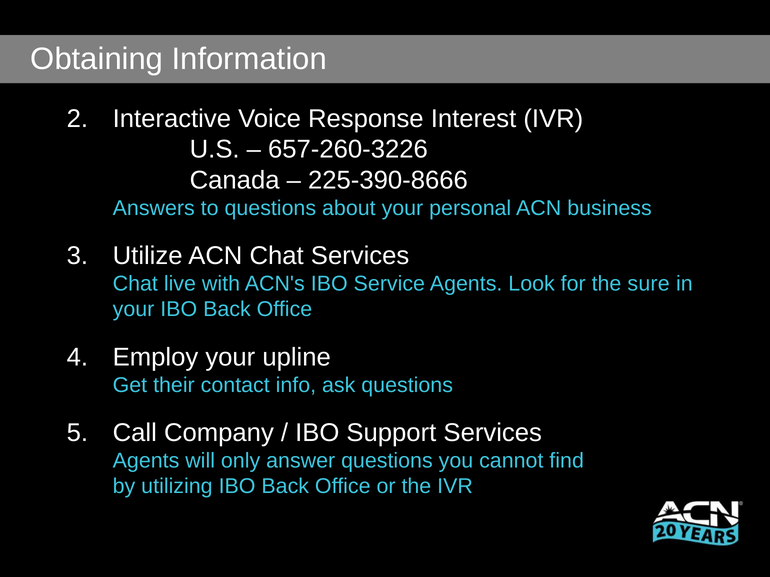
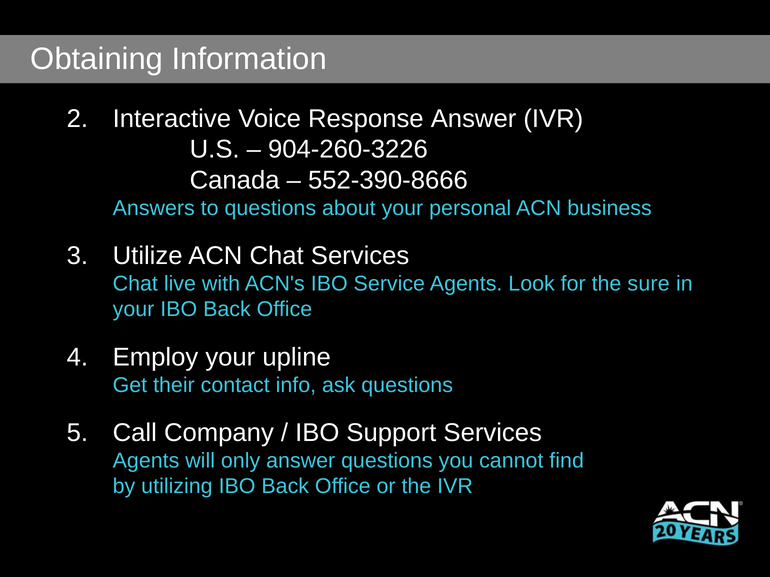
Response Interest: Interest -> Answer
657-260-3226: 657-260-3226 -> 904-260-3226
225-390-8666: 225-390-8666 -> 552-390-8666
